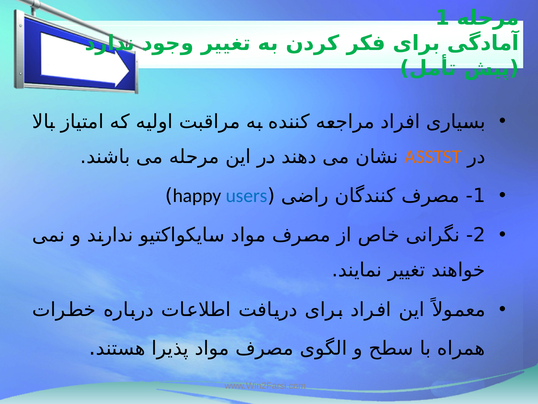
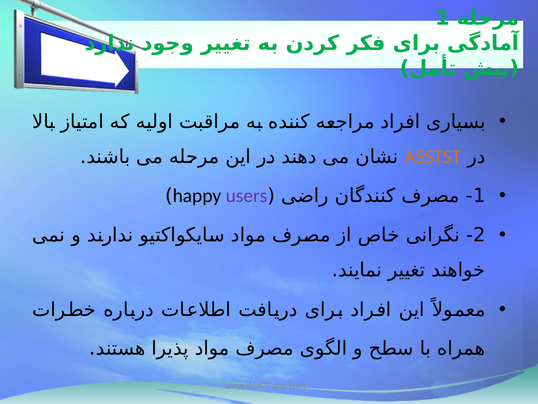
users colour: blue -> purple
